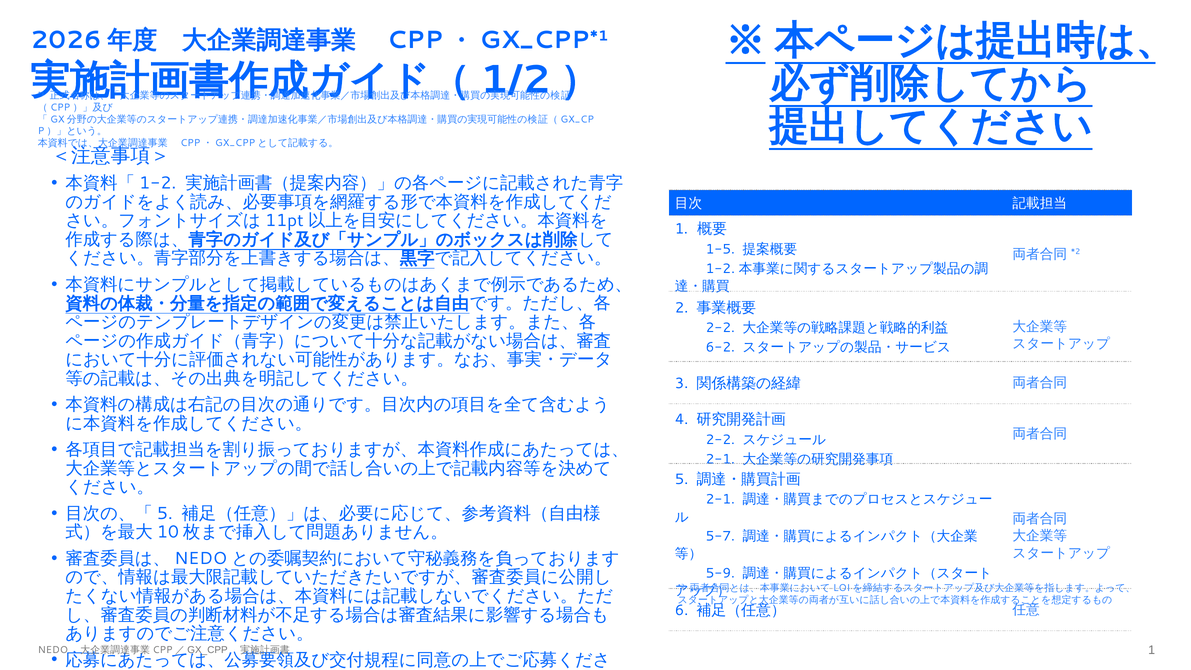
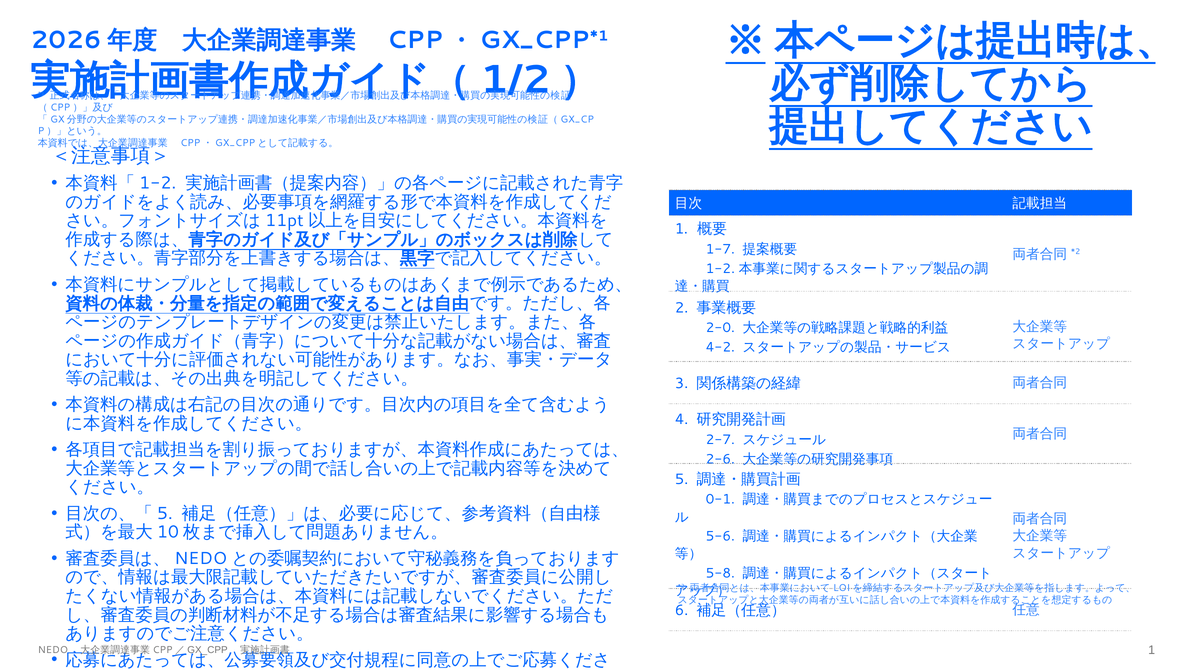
1-5: 1-5 -> 1-7
2-2 at (720, 328): 2-2 -> 2-0
6-2: 6-2 -> 4-2
2-2 at (720, 440): 2-2 -> 2-7
2-1 at (720, 459): 2-1 -> 2-6
2-1 at (720, 499): 2-1 -> 0-1
5-7: 5-7 -> 5-6
5-9: 5-9 -> 5-8
